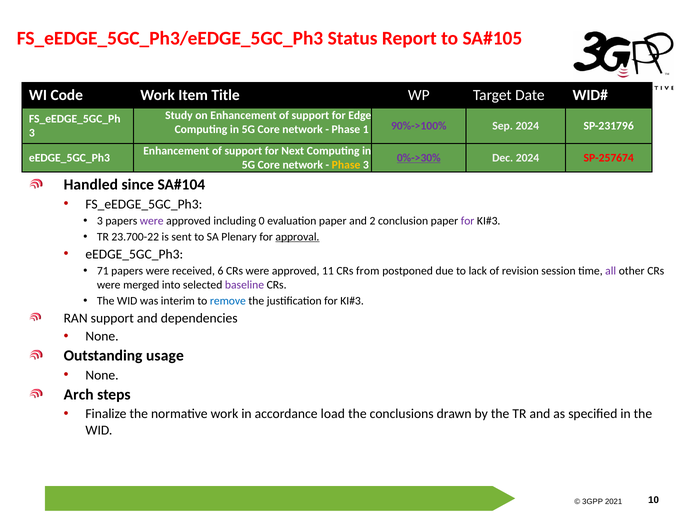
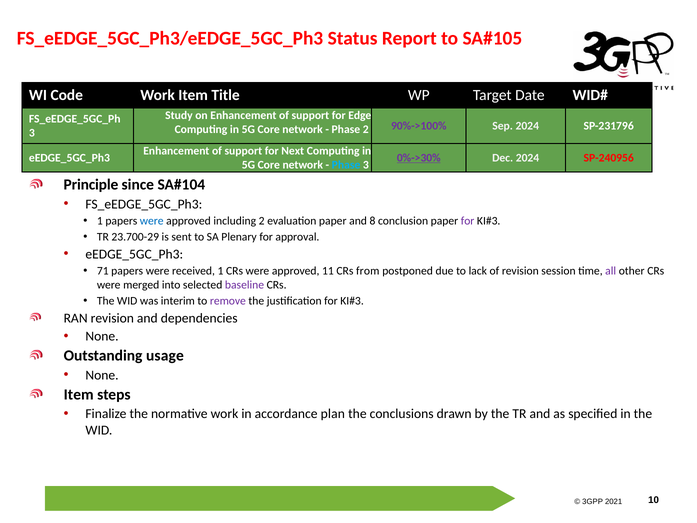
Phase 1: 1 -> 2
SP-257674: SP-257674 -> SP-240956
Phase at (346, 165) colour: yellow -> light blue
Handled: Handled -> Principle
3 at (100, 221): 3 -> 1
were at (152, 221) colour: purple -> blue
including 0: 0 -> 2
2: 2 -> 8
23.700-22: 23.700-22 -> 23.700-29
approval underline: present -> none
received 6: 6 -> 1
remove colour: blue -> purple
RAN support: support -> revision
Arch at (79, 394): Arch -> Item
load: load -> plan
